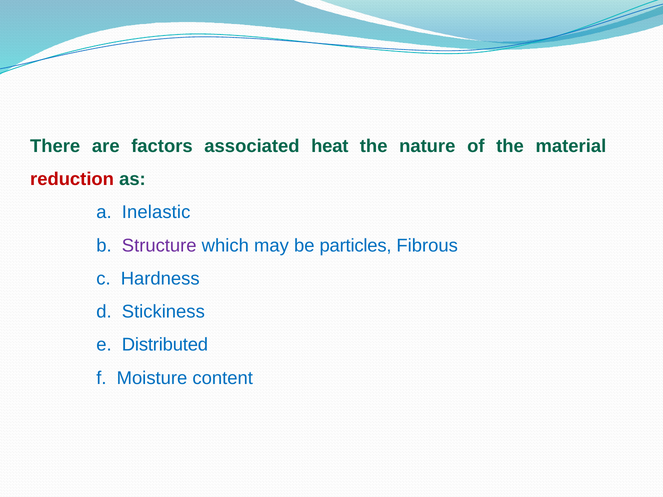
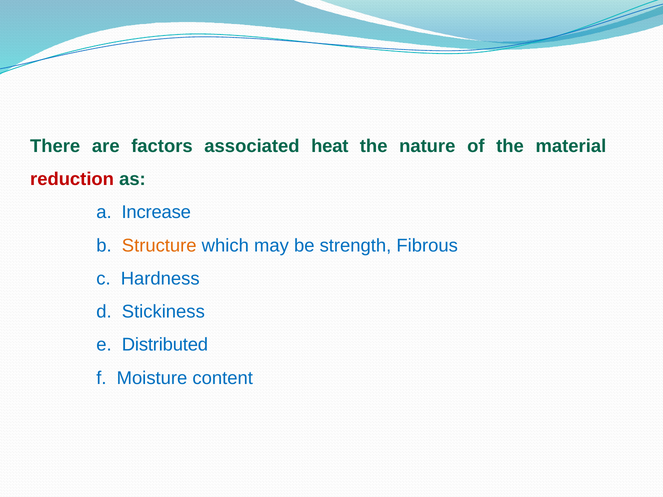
Inelastic: Inelastic -> Increase
Structure colour: purple -> orange
particles: particles -> strength
